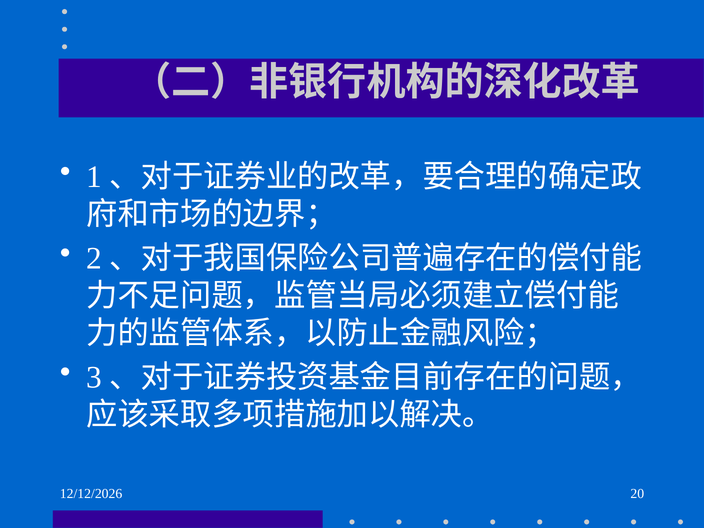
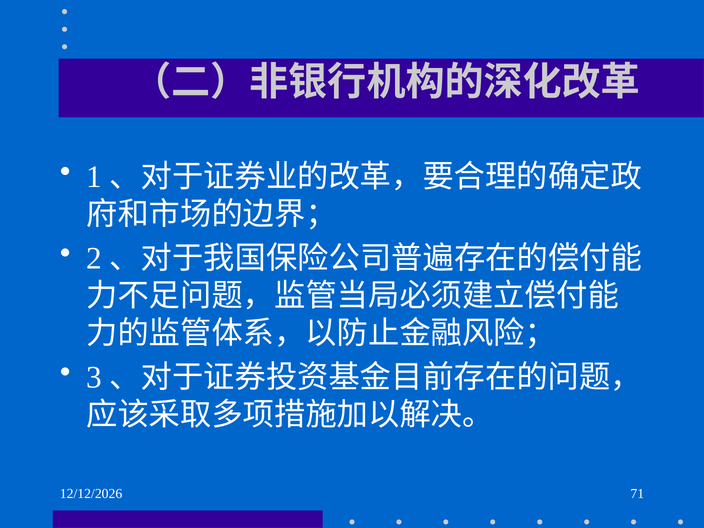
20: 20 -> 71
